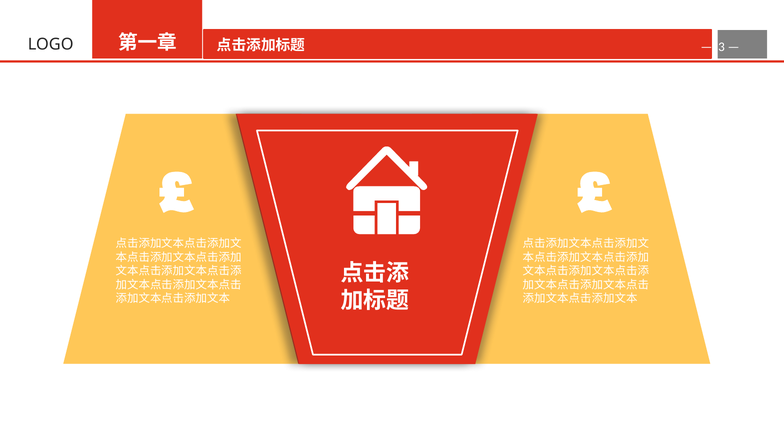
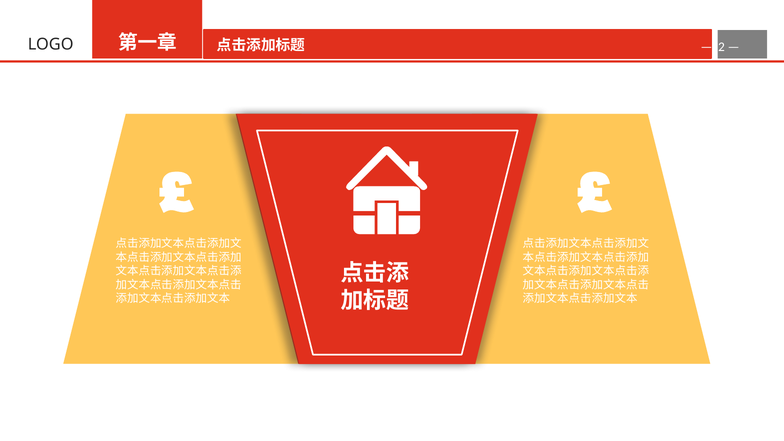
3: 3 -> 2
